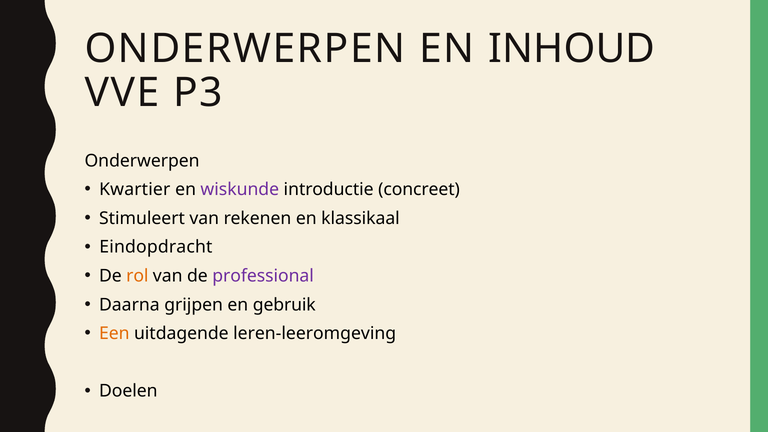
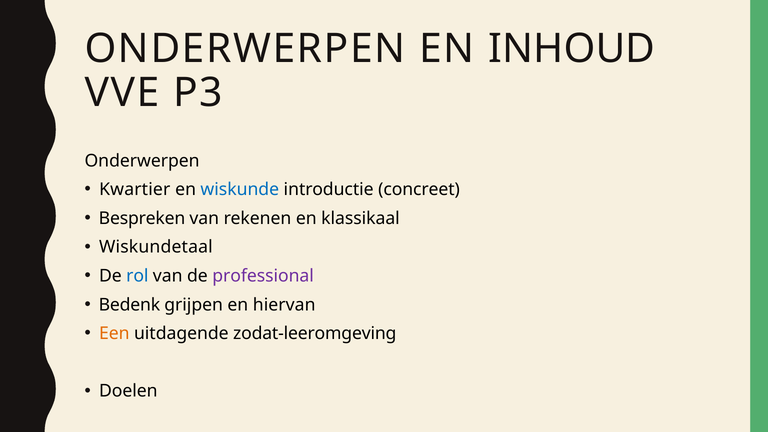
wiskunde colour: purple -> blue
Stimuleert: Stimuleert -> Bespreken
Eindopdracht: Eindopdracht -> Wiskundetaal
rol colour: orange -> blue
Daarna: Daarna -> Bedenk
gebruik: gebruik -> hiervan
leren-leeromgeving: leren-leeromgeving -> zodat-leeromgeving
